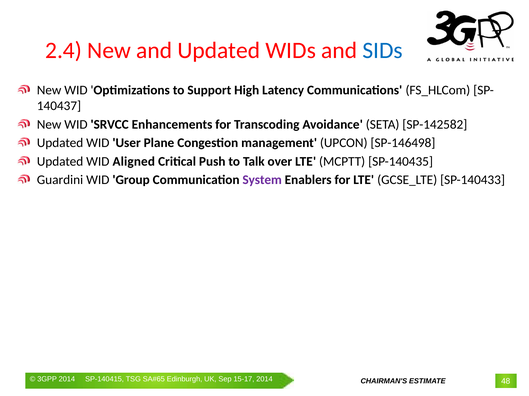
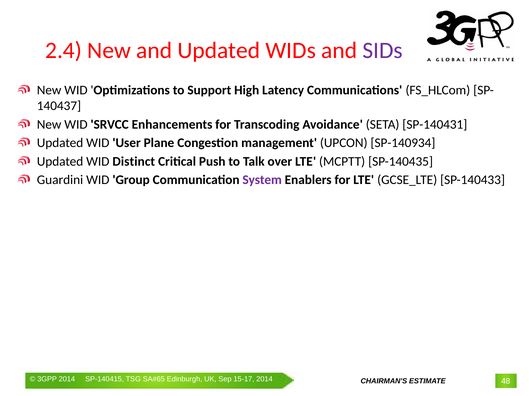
SIDs colour: blue -> purple
SP-142582: SP-142582 -> SP-140431
SP-146498: SP-146498 -> SP-140934
Aligned: Aligned -> Distinct
